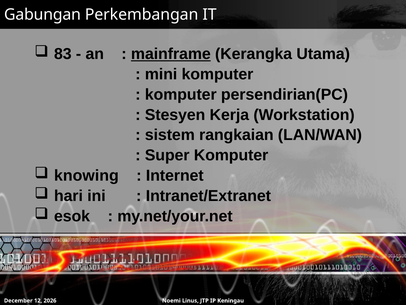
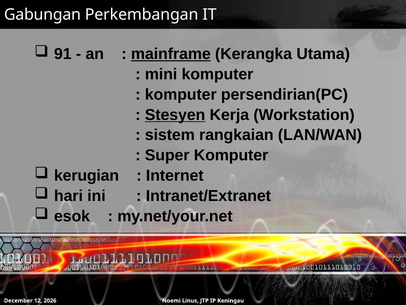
83: 83 -> 91
Stesyen underline: none -> present
knowing: knowing -> kerugian
